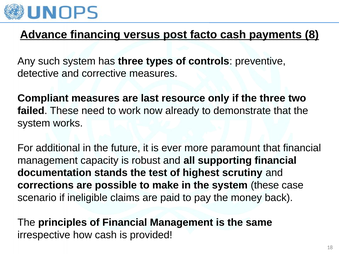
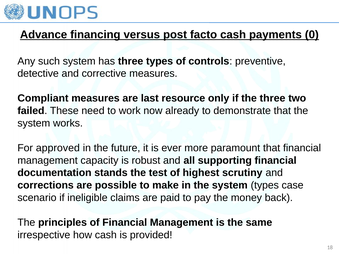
8: 8 -> 0
additional: additional -> approved
system these: these -> types
